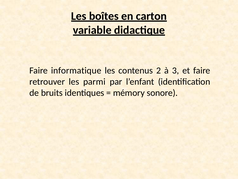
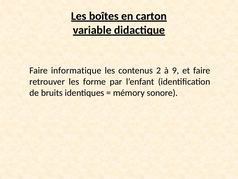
3: 3 -> 9
parmi: parmi -> forme
